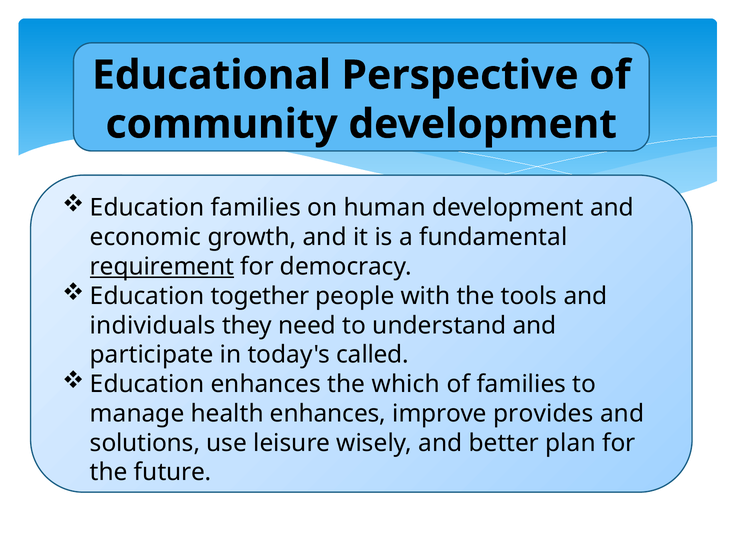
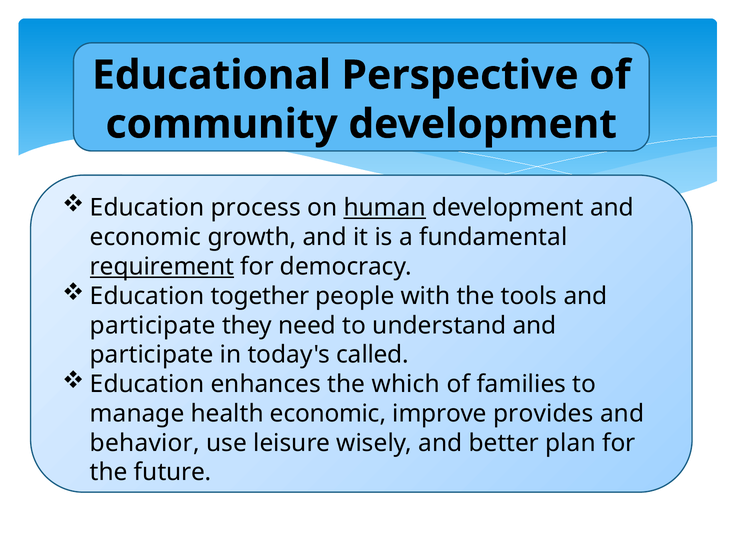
Education families: families -> process
human underline: none -> present
individuals at (153, 326): individuals -> participate
health enhances: enhances -> economic
solutions: solutions -> behavior
